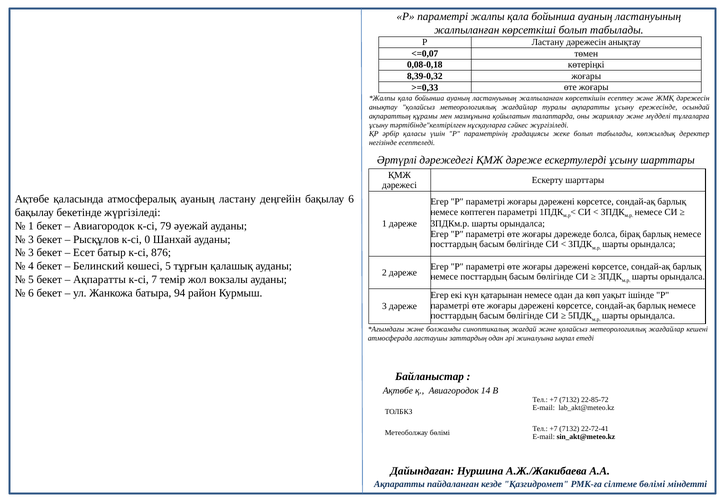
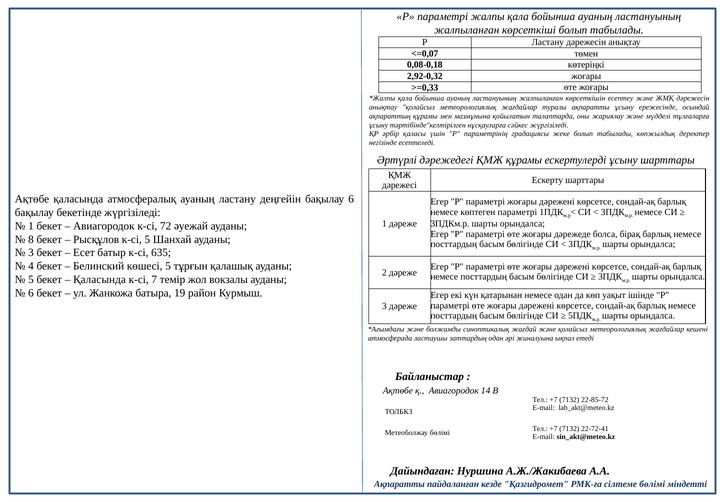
8,39-0,32: 8,39-0,32 -> 2,92-0,32
ҚМЖ дәреже: дәреже -> құрамы
79: 79 -> 72
3 at (31, 239): 3 -> 8
к-сі 0: 0 -> 5
876: 876 -> 635
Ақпаратты at (100, 280): Ақпаратты -> Қаласында
94: 94 -> 19
